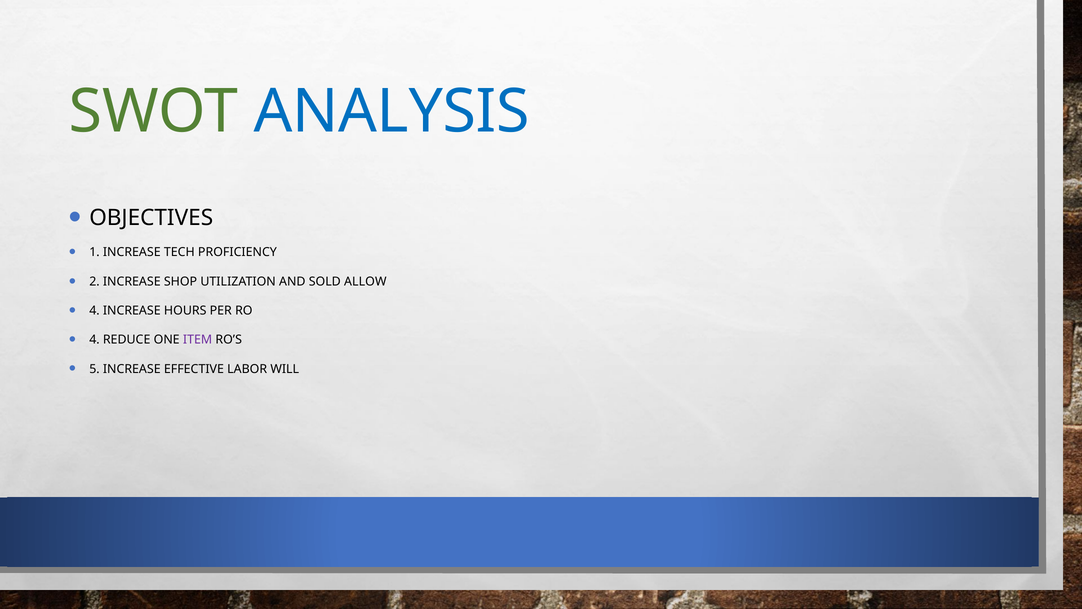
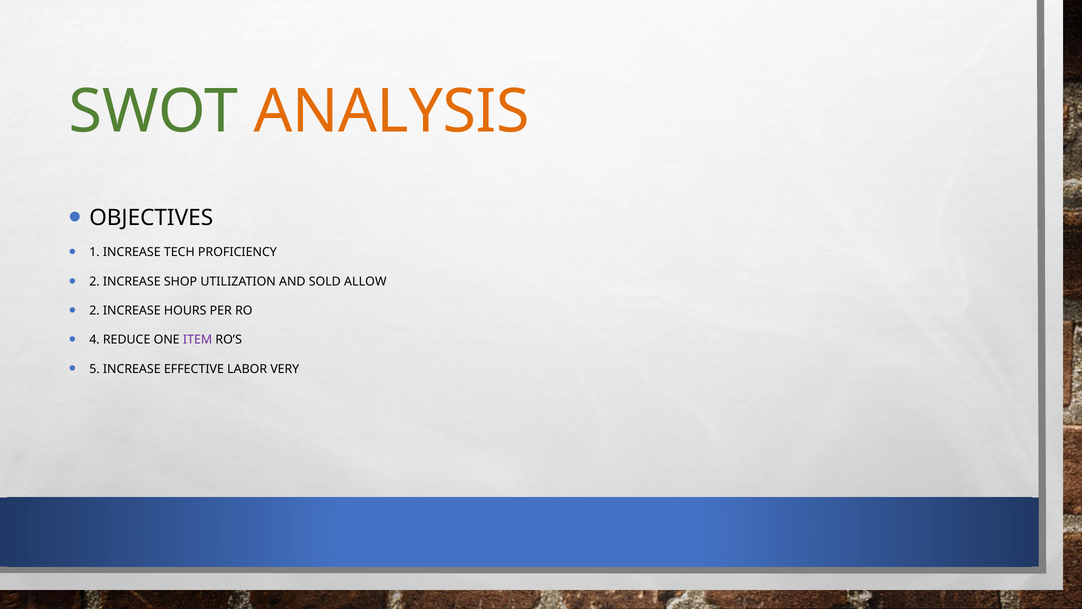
ANALYSIS colour: blue -> orange
4 at (94, 311): 4 -> 2
WILL: WILL -> VERY
